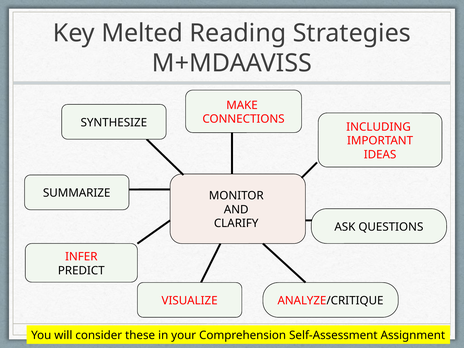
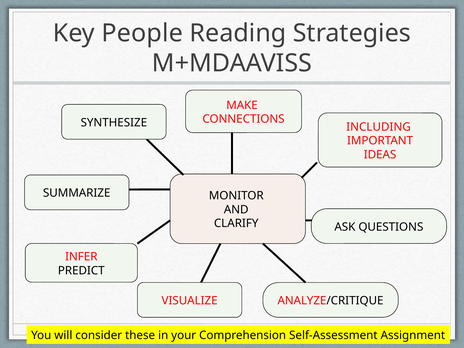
Melted: Melted -> People
